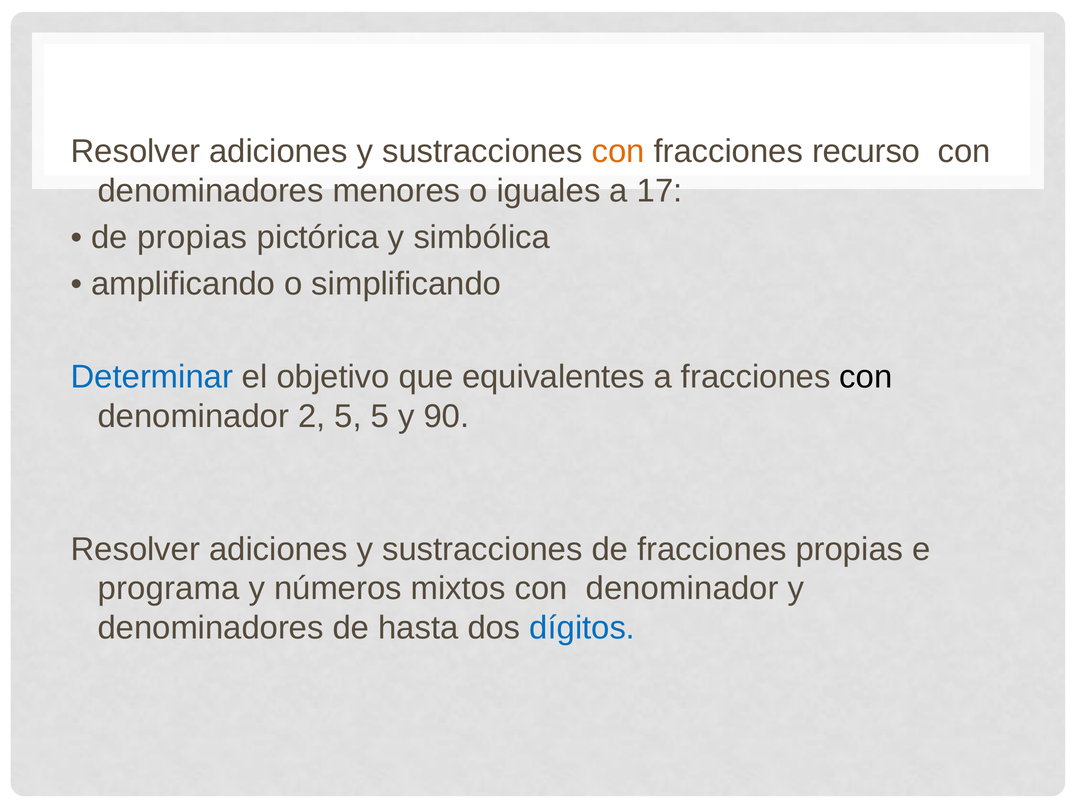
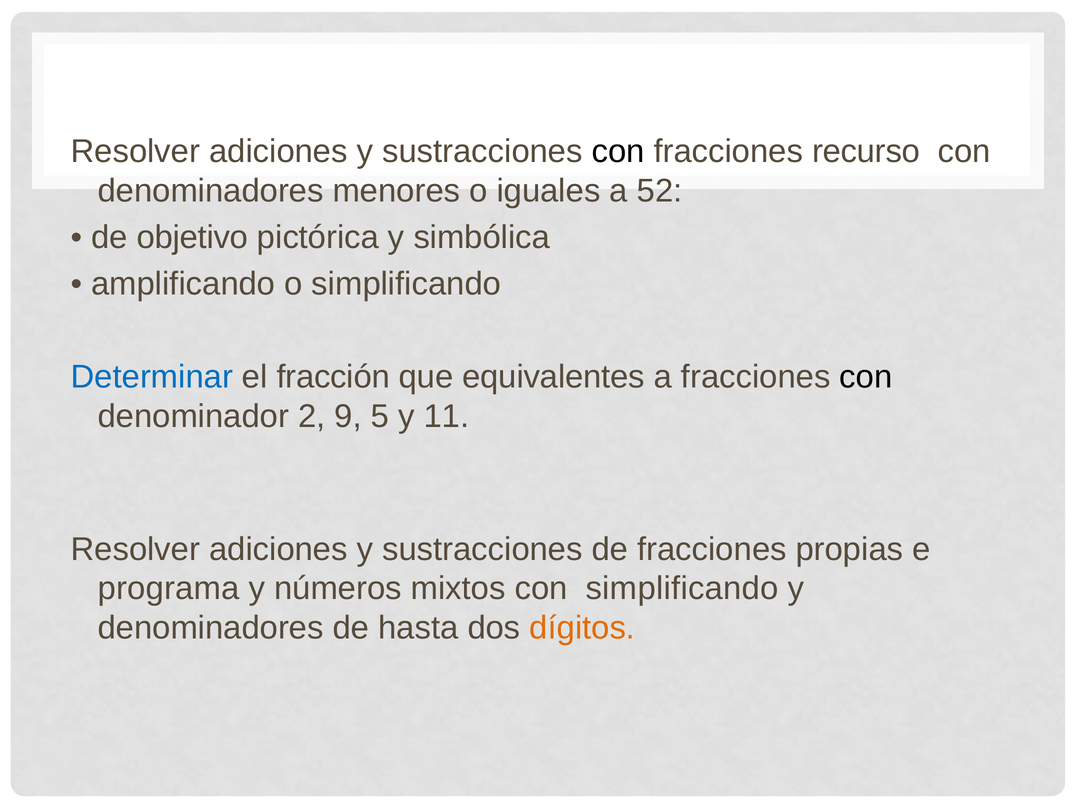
con at (618, 151) colour: orange -> black
17: 17 -> 52
de propias: propias -> objetivo
objetivo: objetivo -> fracción
2 5: 5 -> 9
90: 90 -> 11
mixtos con denominador: denominador -> simplificando
dígitos colour: blue -> orange
